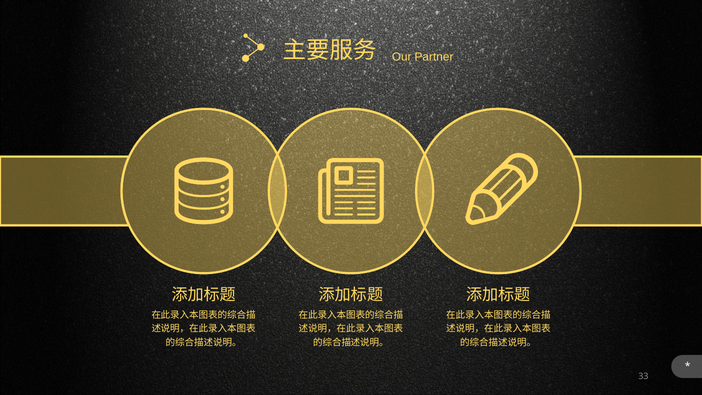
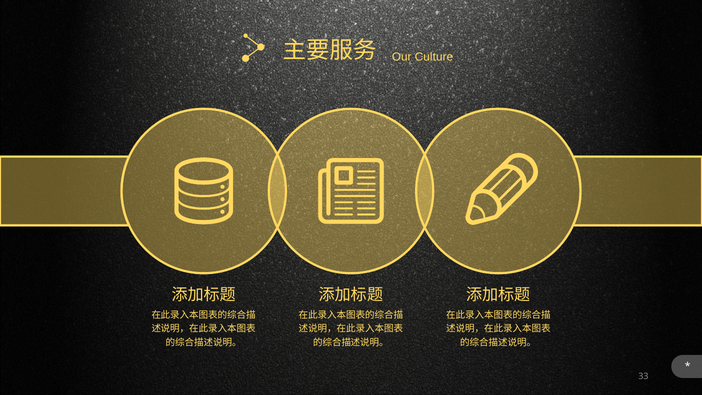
Partner: Partner -> Culture
